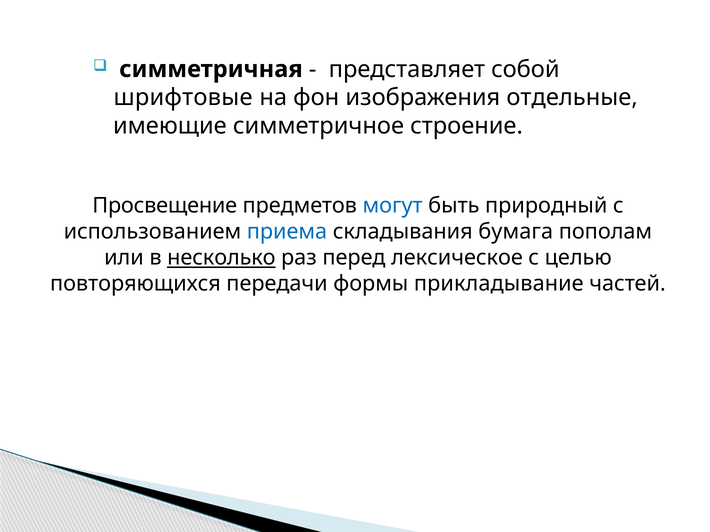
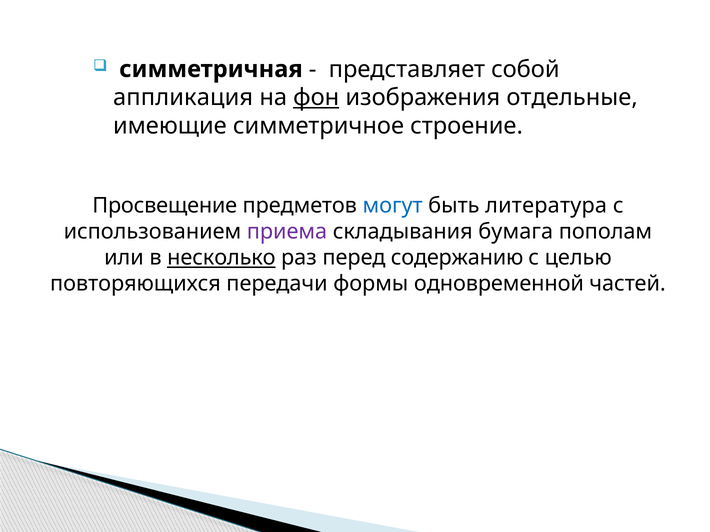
шрифтовые: шрифтовые -> аппликация
фон underline: none -> present
природный: природный -> литература
приема colour: blue -> purple
лексическое: лексическое -> содержанию
прикладывание: прикладывание -> одновременной
